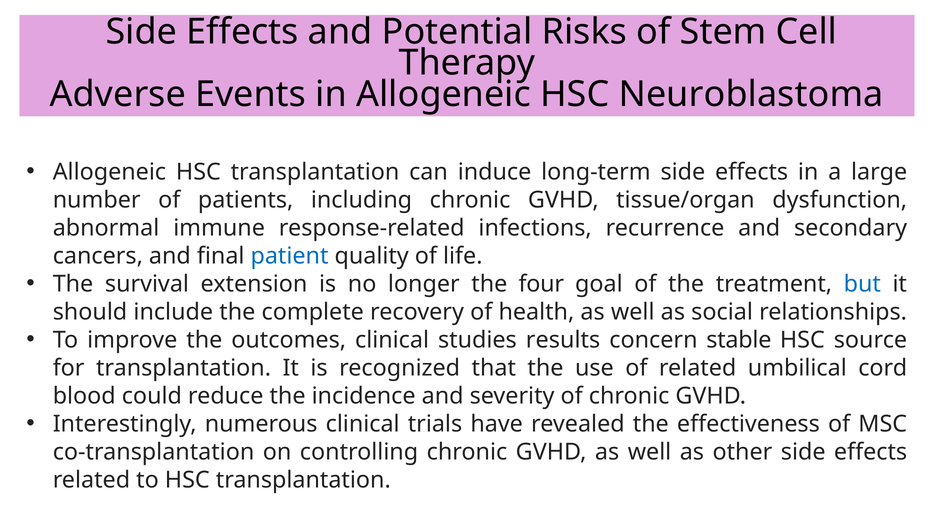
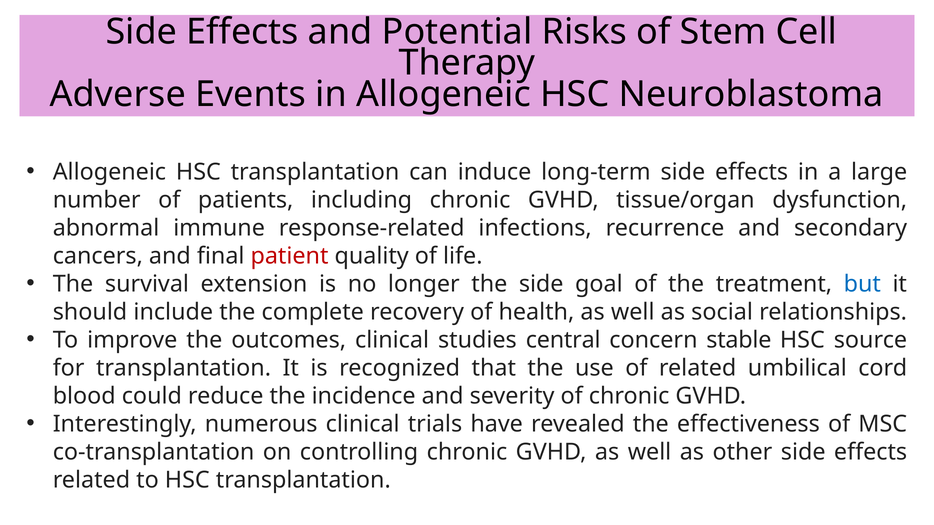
patient colour: blue -> red
the four: four -> side
results: results -> central
